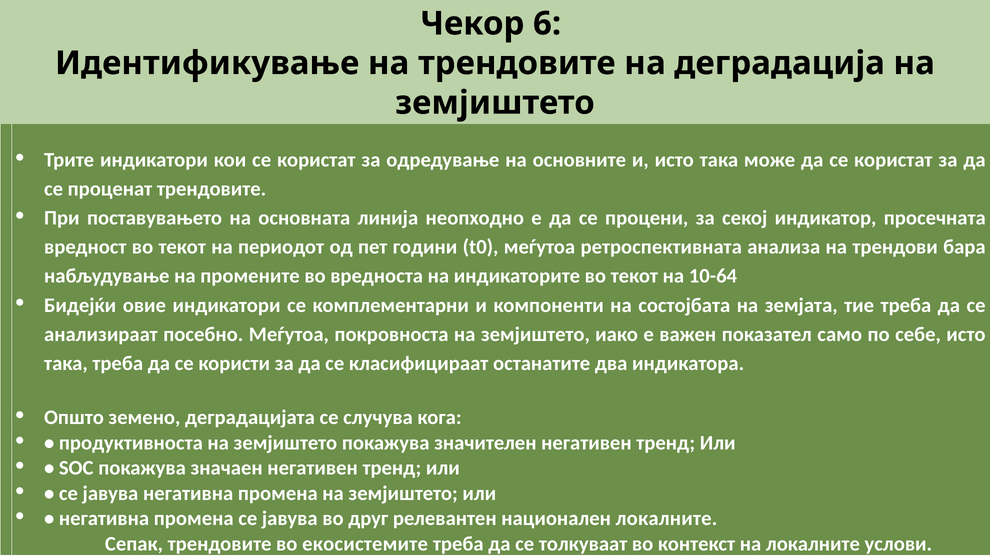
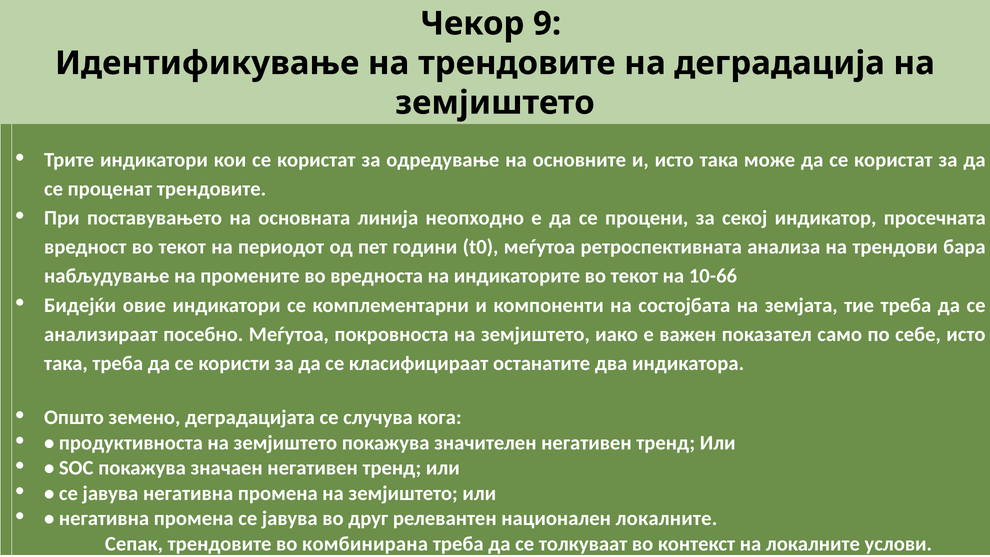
6: 6 -> 9
10-64: 10-64 -> 10-66
екосистемите: екосистемите -> комбинирана
